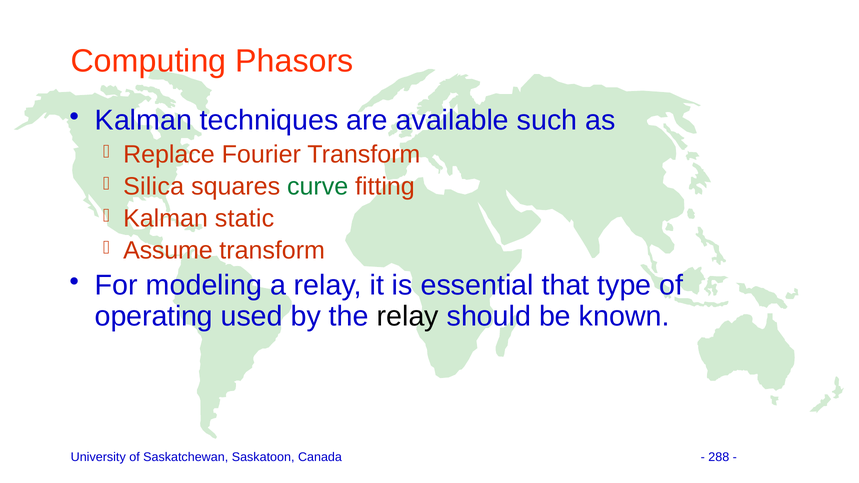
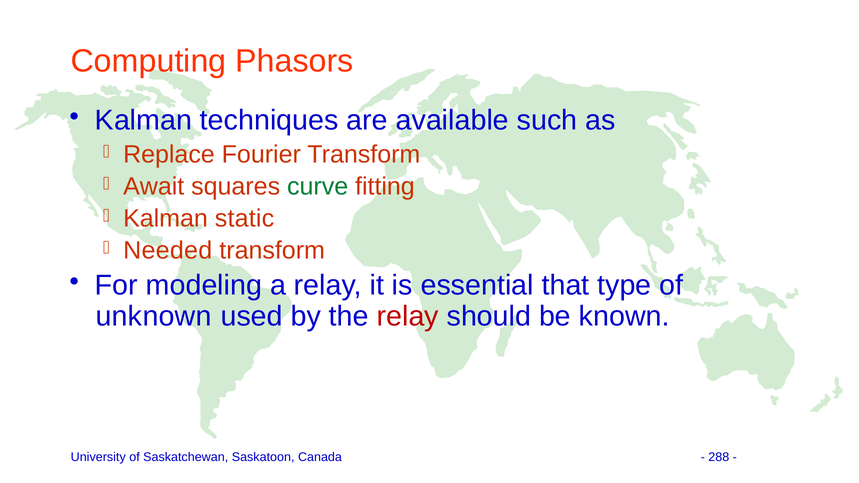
Silica: Silica -> Await
Assume: Assume -> Needed
operating: operating -> unknown
relay at (408, 316) colour: black -> red
